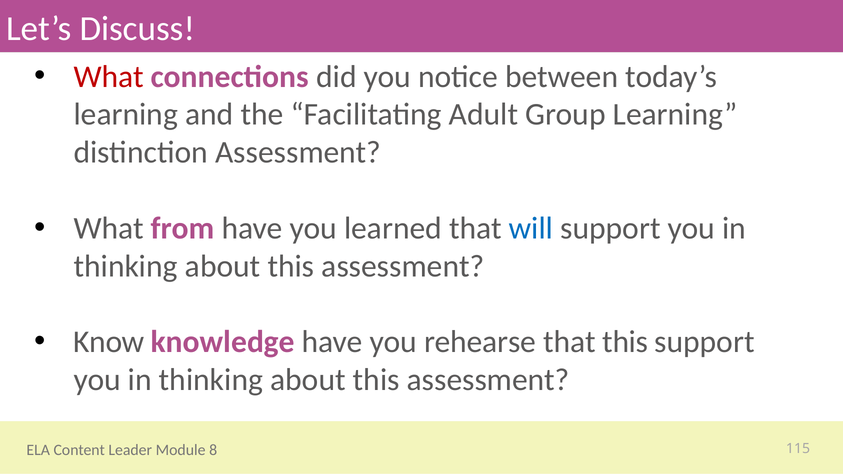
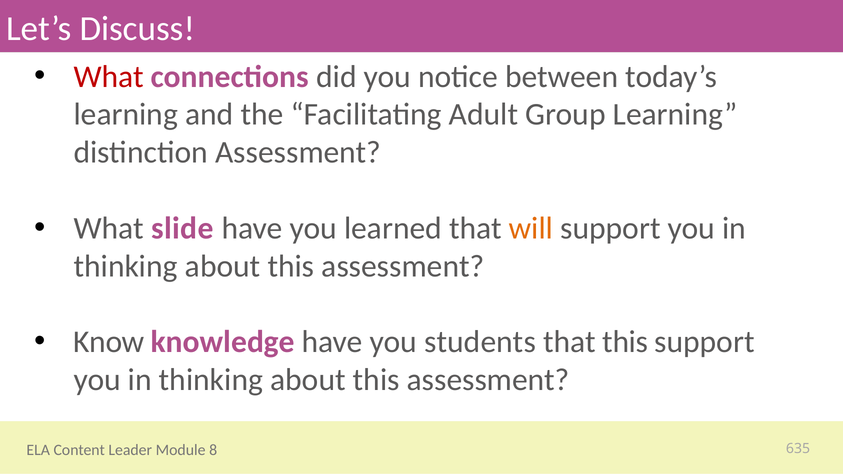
from: from -> slide
will colour: blue -> orange
rehearse: rehearse -> students
115: 115 -> 635
